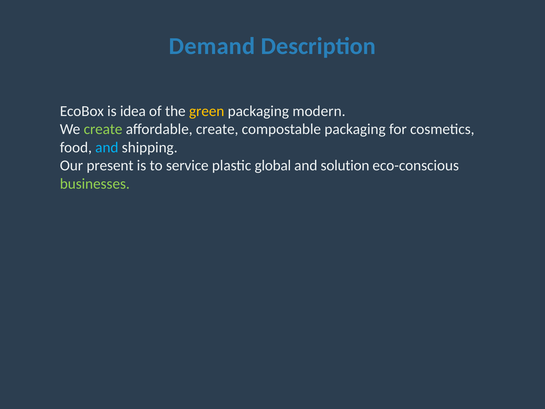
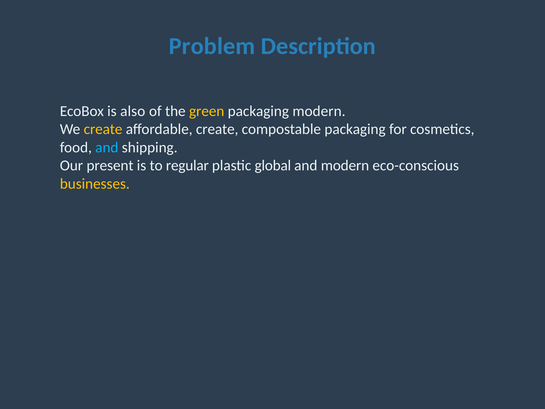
Demand: Demand -> Problem
idea: idea -> also
create at (103, 129) colour: light green -> yellow
service: service -> regular
and solution: solution -> modern
businesses colour: light green -> yellow
